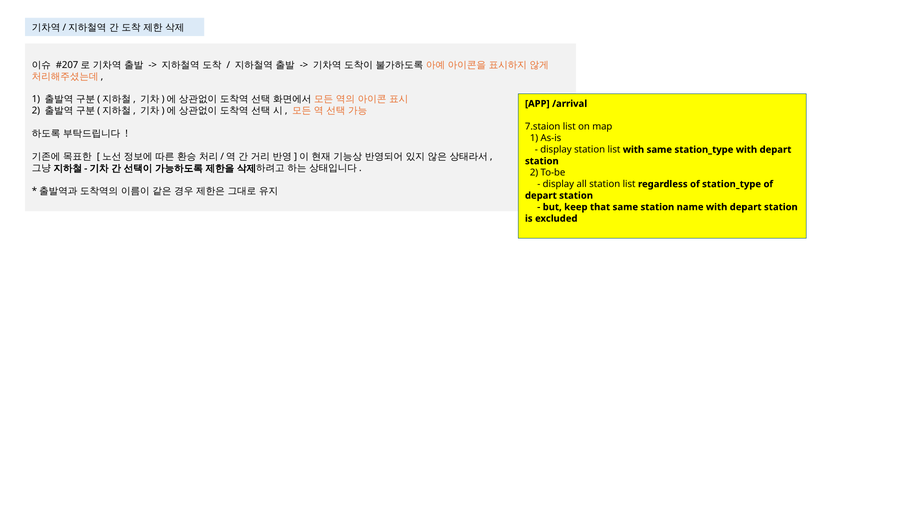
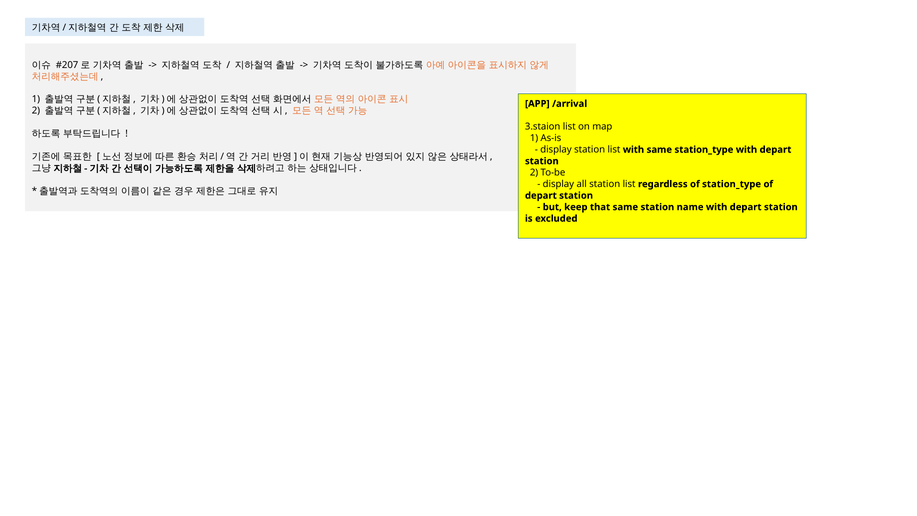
7.staion: 7.staion -> 3.staion
